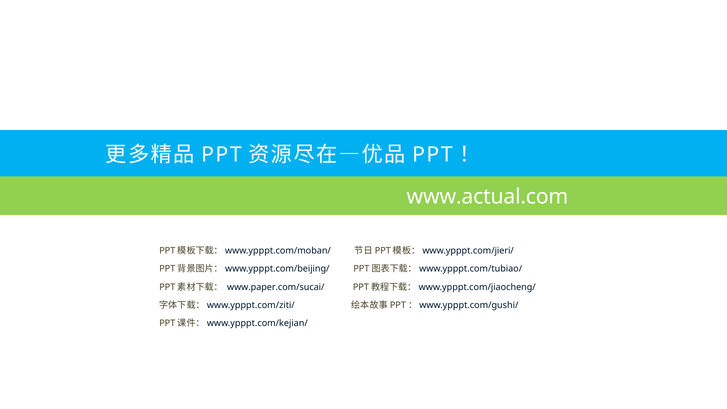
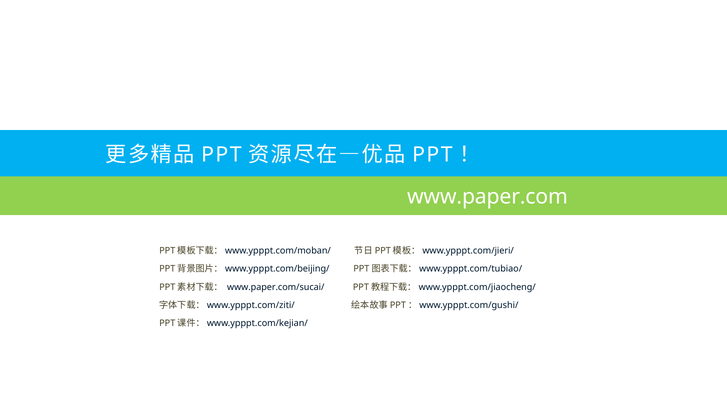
www.actual.com: www.actual.com -> www.paper.com
